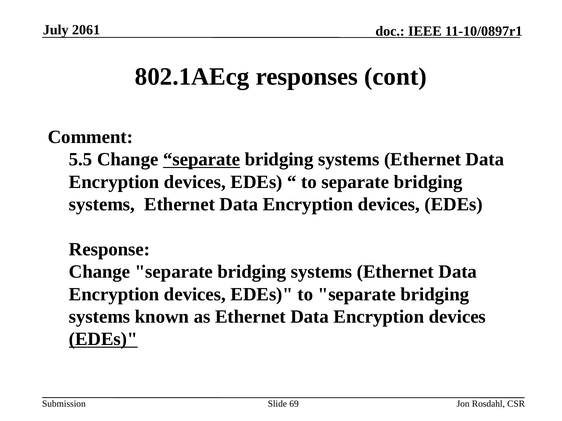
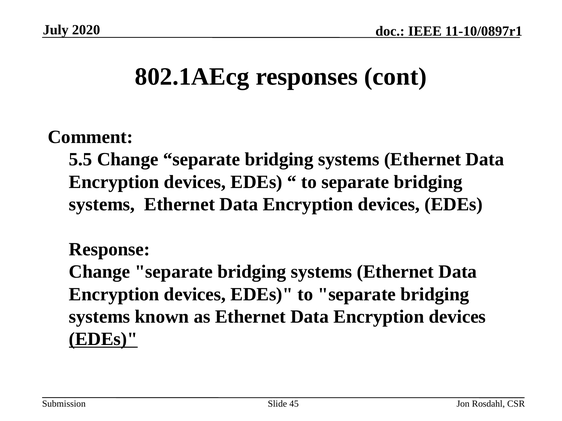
2061: 2061 -> 2020
separate at (202, 160) underline: present -> none
69: 69 -> 45
